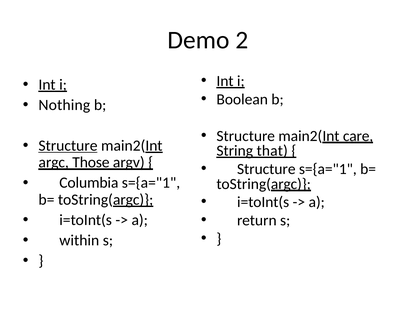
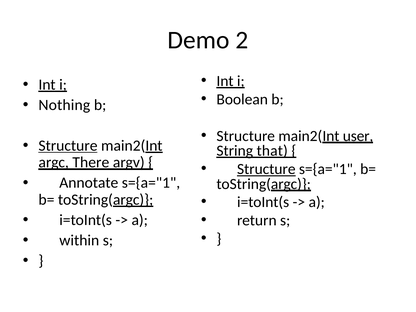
care: care -> user
Those: Those -> There
Structure at (266, 169) underline: none -> present
Columbia: Columbia -> Annotate
